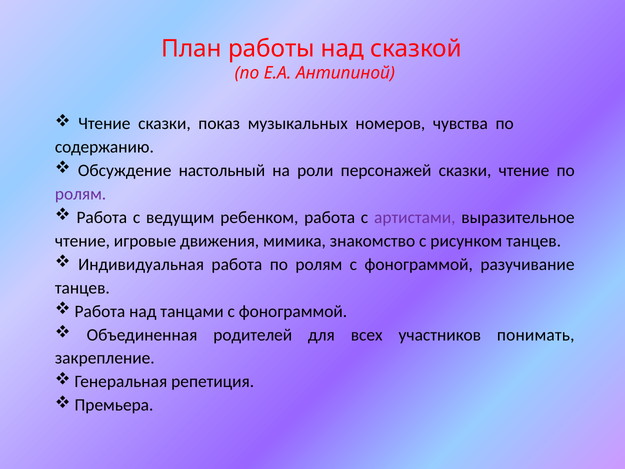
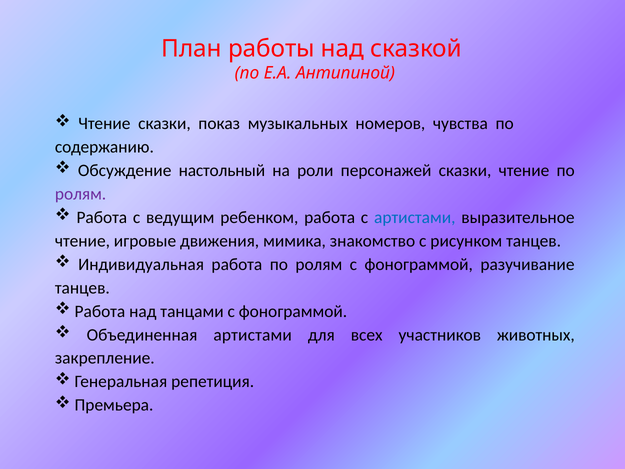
артистами at (415, 217) colour: purple -> blue
Объединенная родителей: родителей -> артистами
понимать: понимать -> животных
